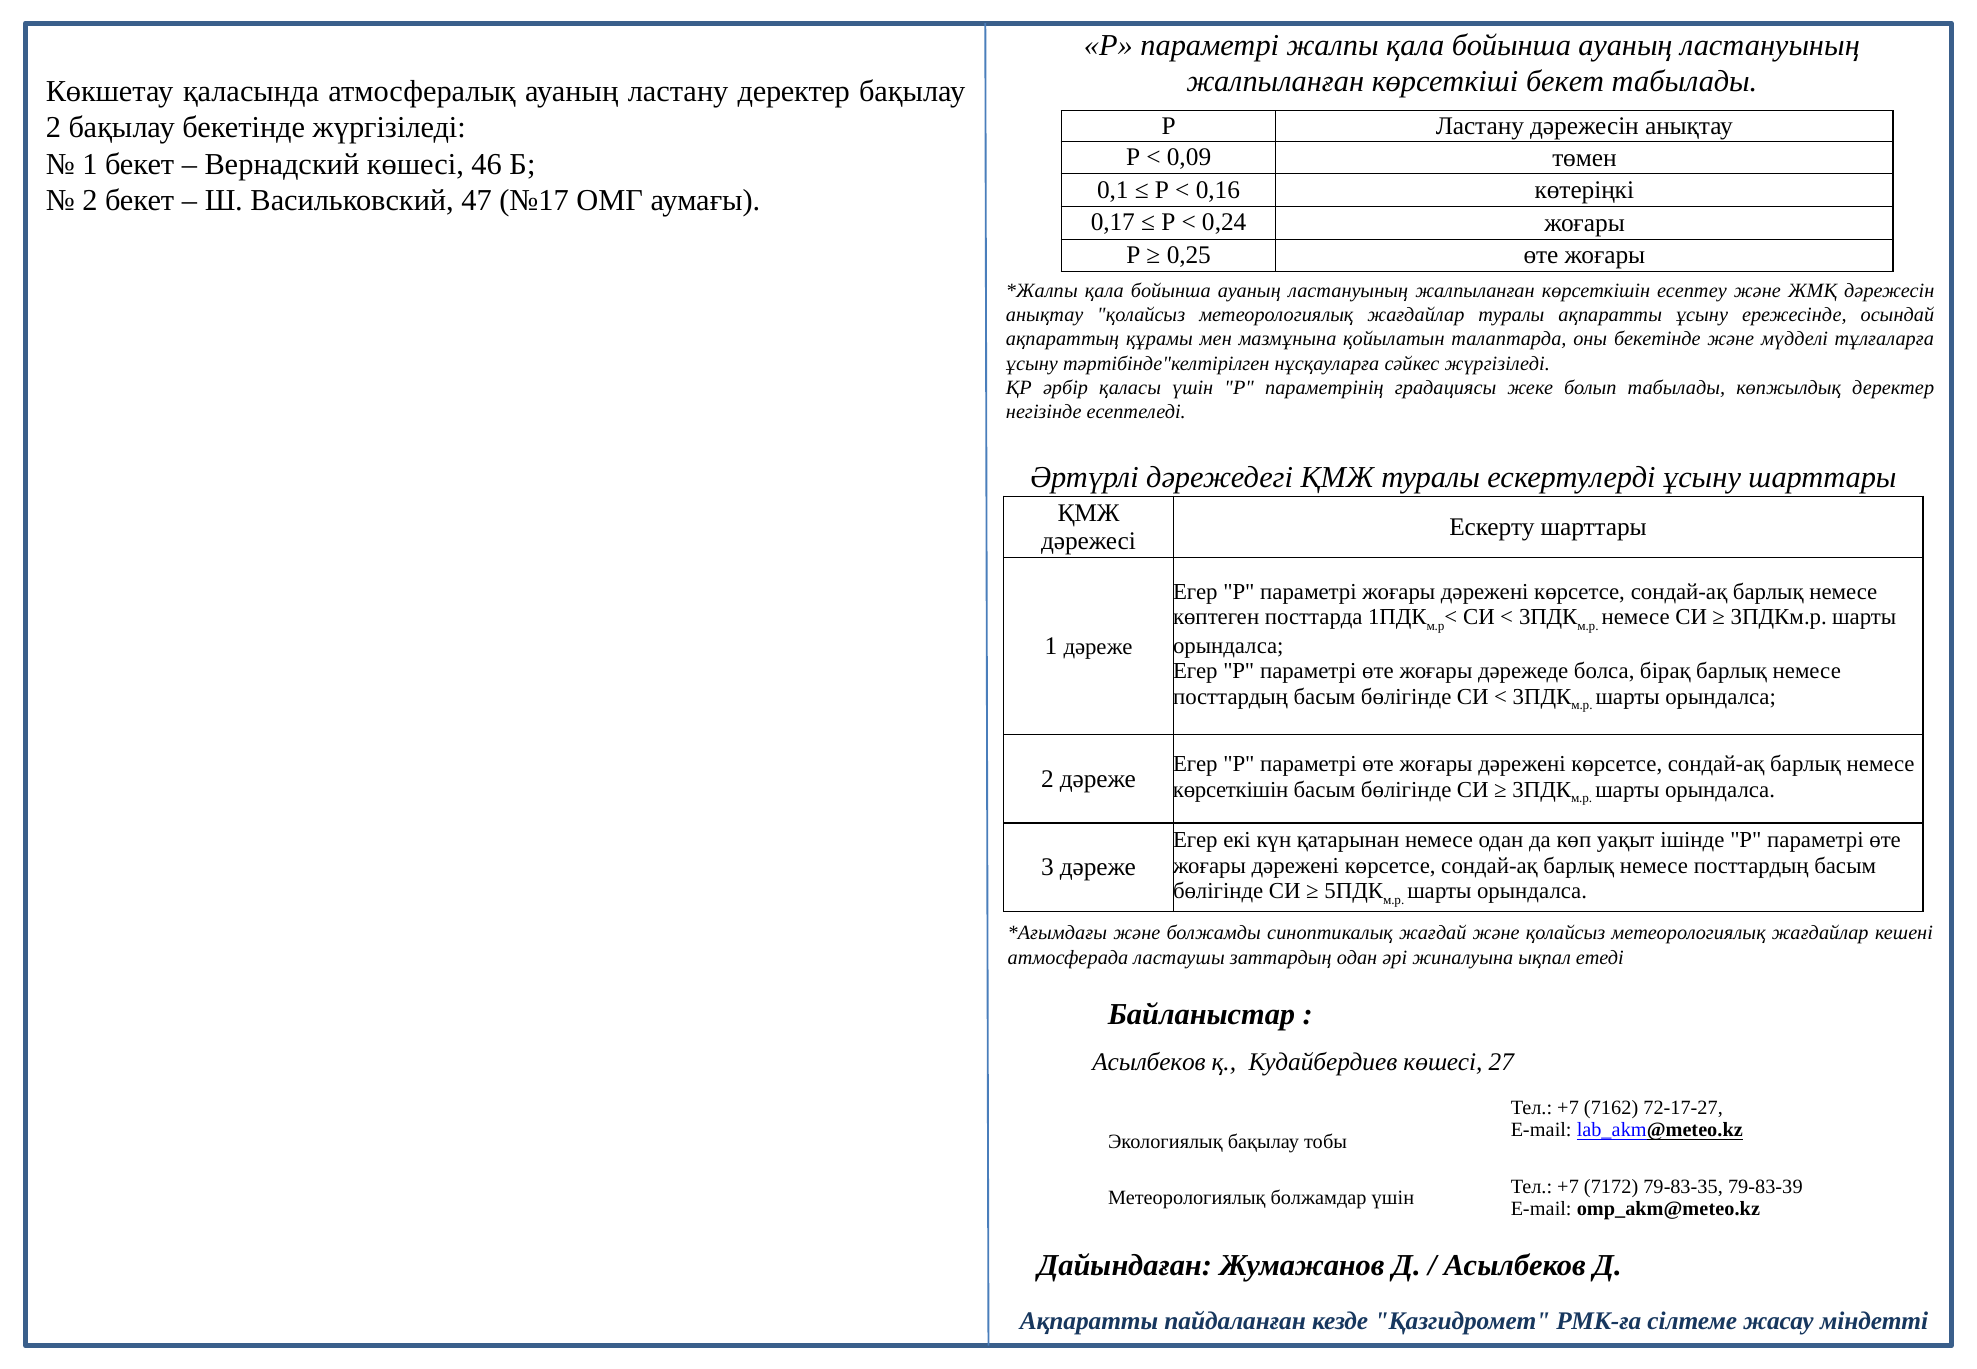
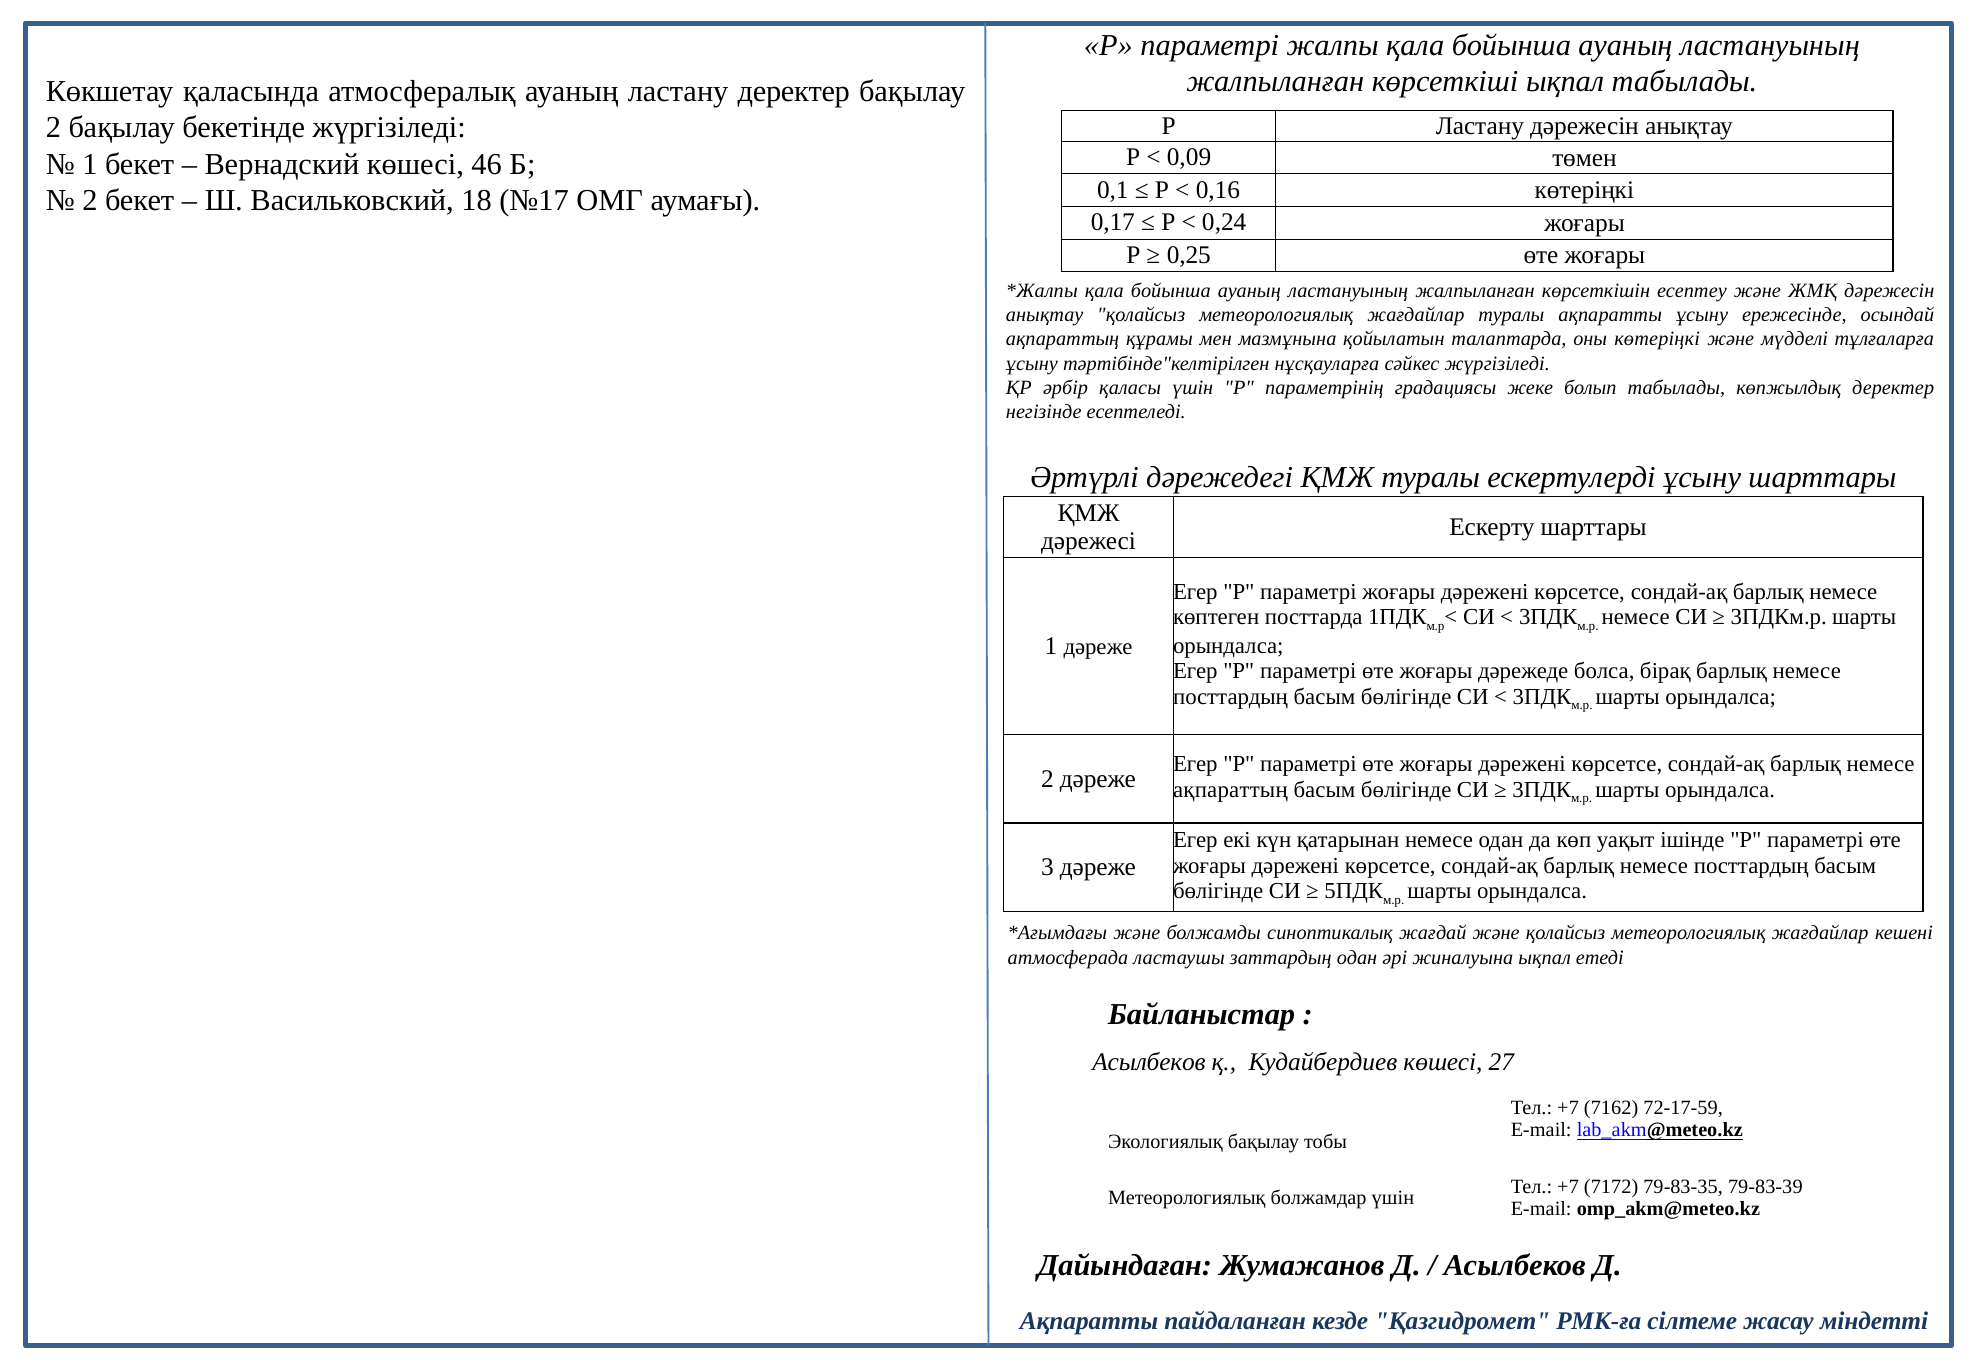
көрсеткіші бекет: бекет -> ықпал
47: 47 -> 18
оны бекетінде: бекетінде -> көтеріңкі
көрсеткішін at (1231, 790): көрсеткішін -> ақпараттың
72-17-27: 72-17-27 -> 72-17-59
